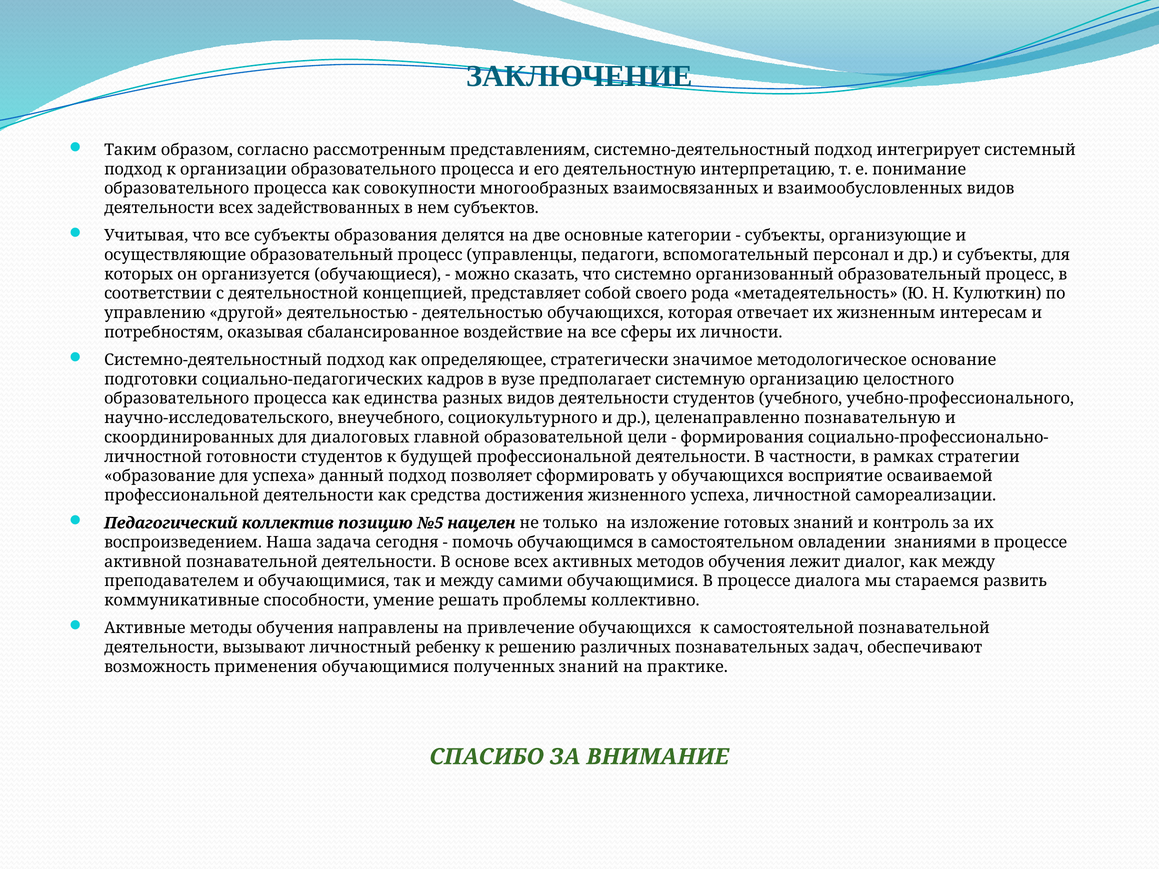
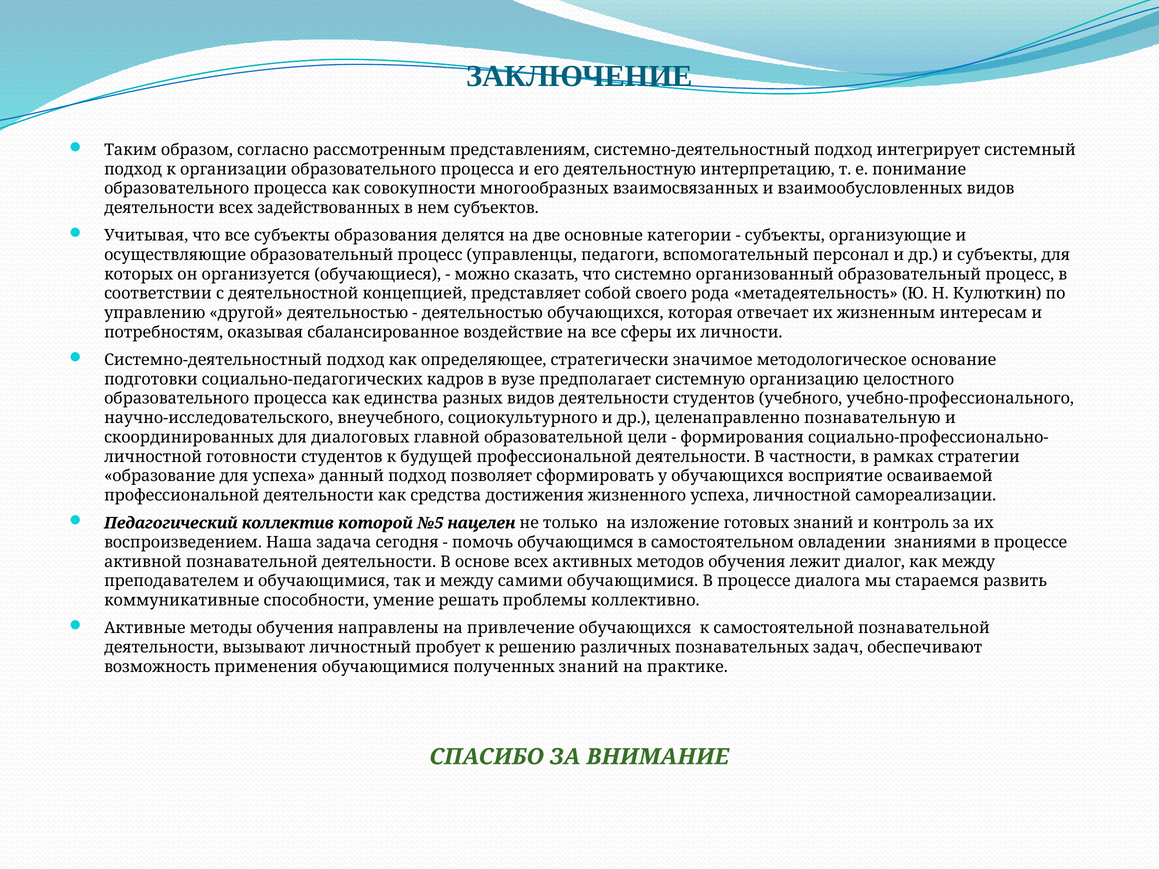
позицию: позицию -> которой
ребенку: ребенку -> пробует
